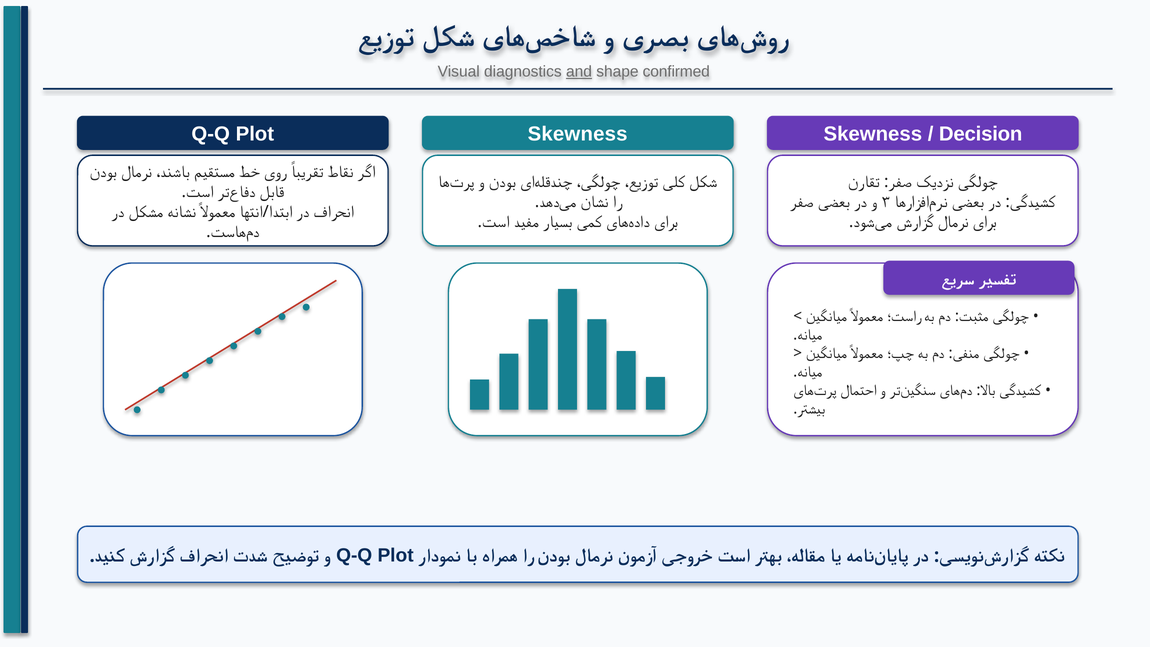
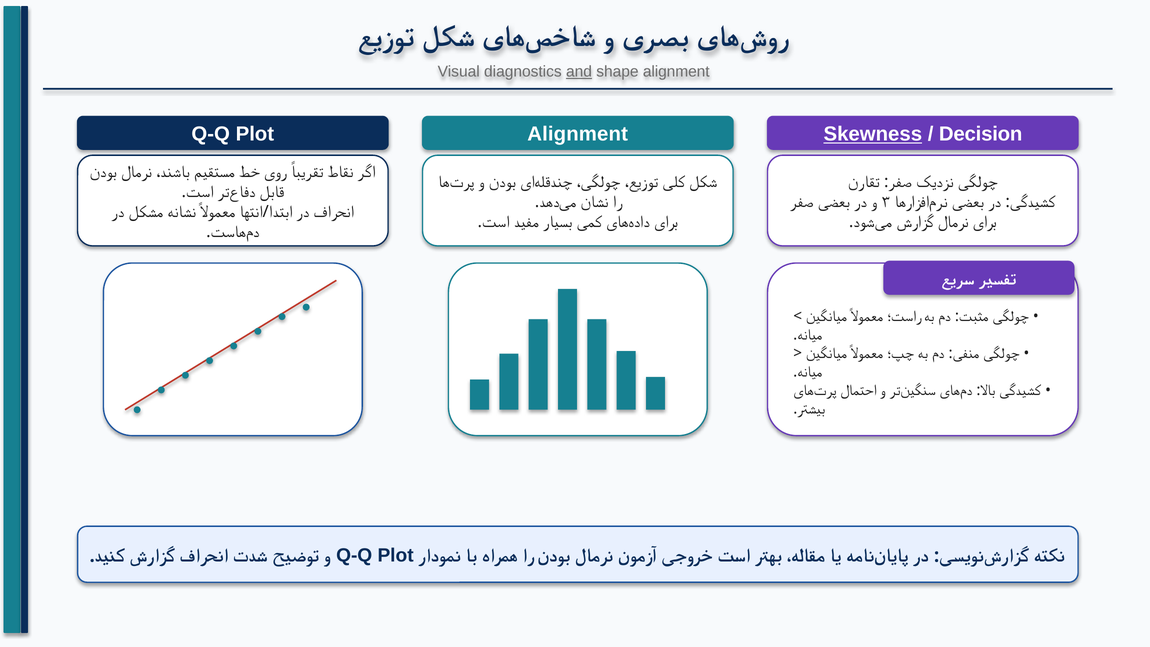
shape confirmed: confirmed -> alignment
Skewness at (578, 134): Skewness -> Alignment
Skewness at (873, 134) underline: none -> present
